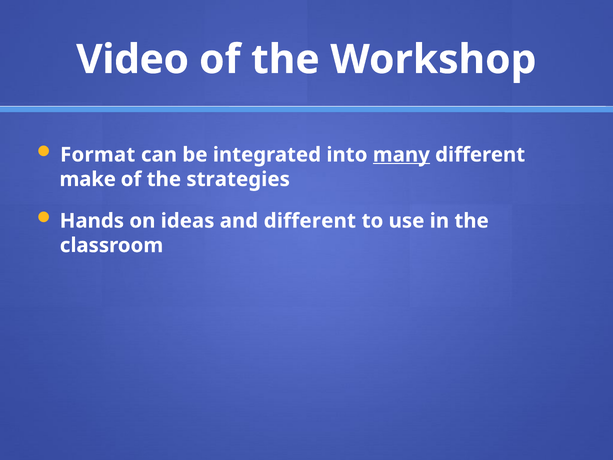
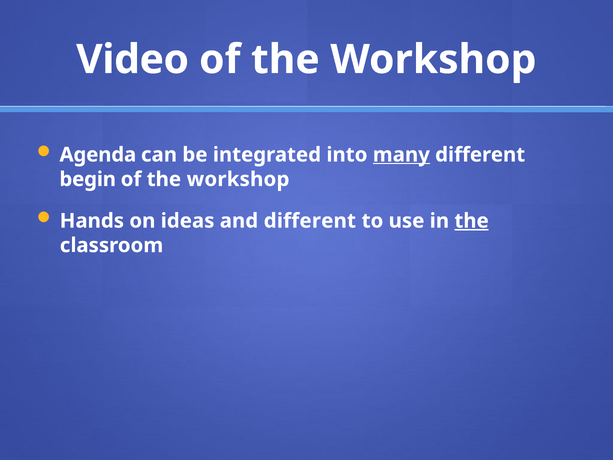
Format: Format -> Agenda
make: make -> begin
strategies at (238, 179): strategies -> workshop
the at (472, 221) underline: none -> present
